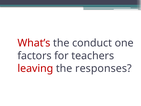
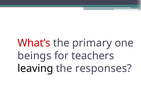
conduct: conduct -> primary
factors: factors -> beings
leaving colour: red -> black
